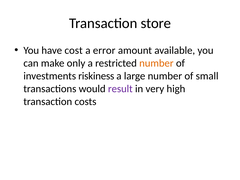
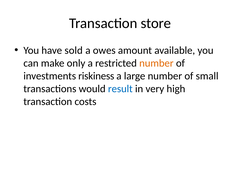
cost: cost -> sold
error: error -> owes
result colour: purple -> blue
